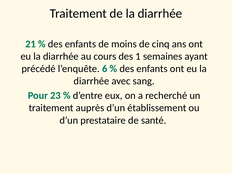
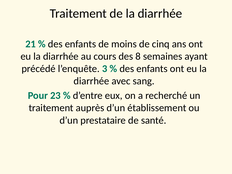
1: 1 -> 8
6: 6 -> 3
